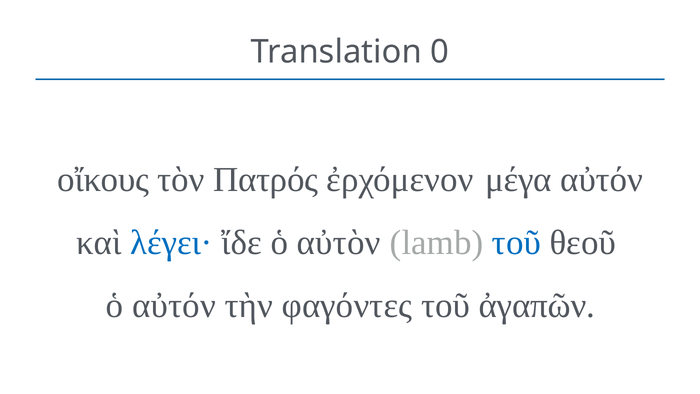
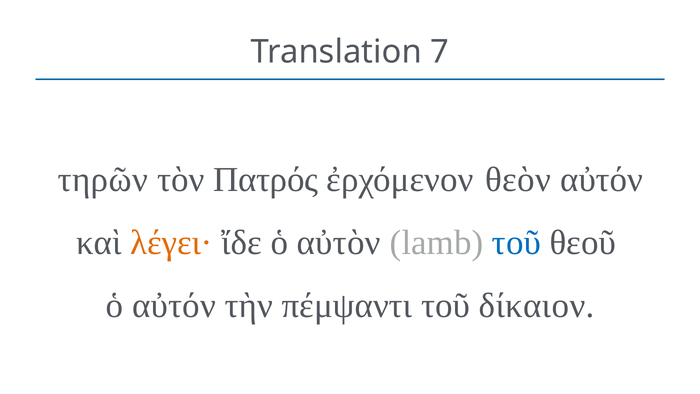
0: 0 -> 7
οἴκους: οἴκους -> τηρῶν
μέγα: μέγα -> θεὸν
λέγει· colour: blue -> orange
φαγόντες: φαγόντες -> πέμψαντι
ἀγαπῶν: ἀγαπῶν -> δίκαιον
